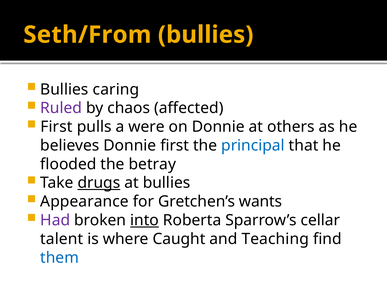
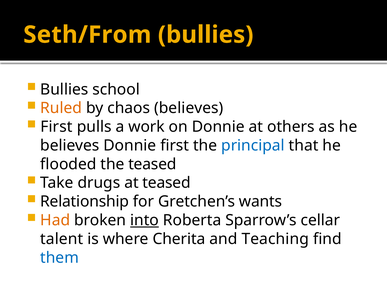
caring: caring -> school
Ruled colour: purple -> orange
chaos affected: affected -> believes
were: were -> work
the betray: betray -> teased
drugs underline: present -> none
at bullies: bullies -> teased
Appearance: Appearance -> Relationship
Had colour: purple -> orange
Caught: Caught -> Cherita
